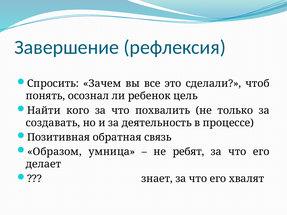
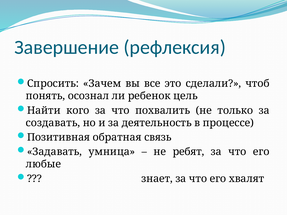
Образом: Образом -> Задавать
делает: делает -> любые
